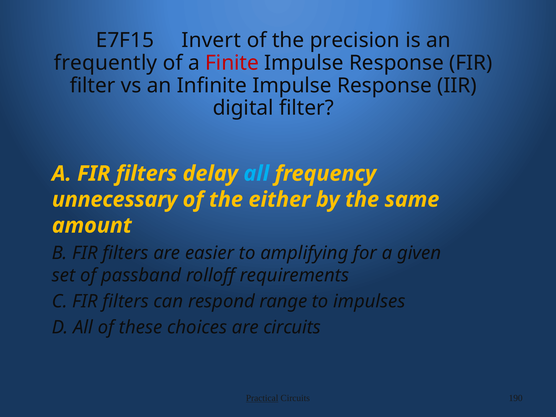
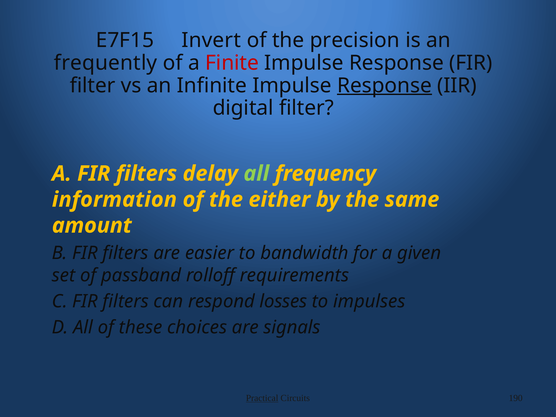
Response at (384, 85) underline: none -> present
all at (256, 174) colour: light blue -> light green
unnecessary: unnecessary -> information
amplifying: amplifying -> bandwidth
range: range -> losses
are circuits: circuits -> signals
